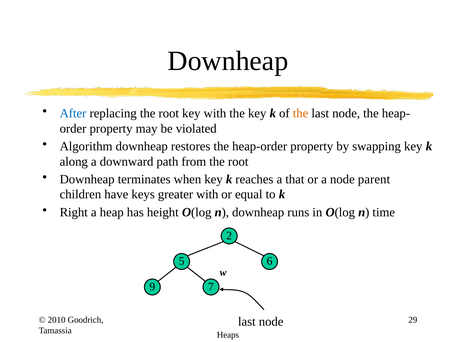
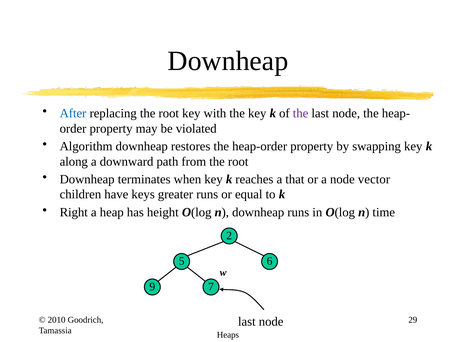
the at (301, 113) colour: orange -> purple
parent: parent -> vector
greater with: with -> runs
